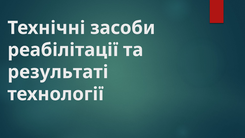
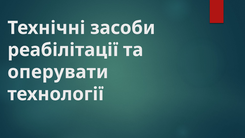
результаті: результаті -> оперувати
